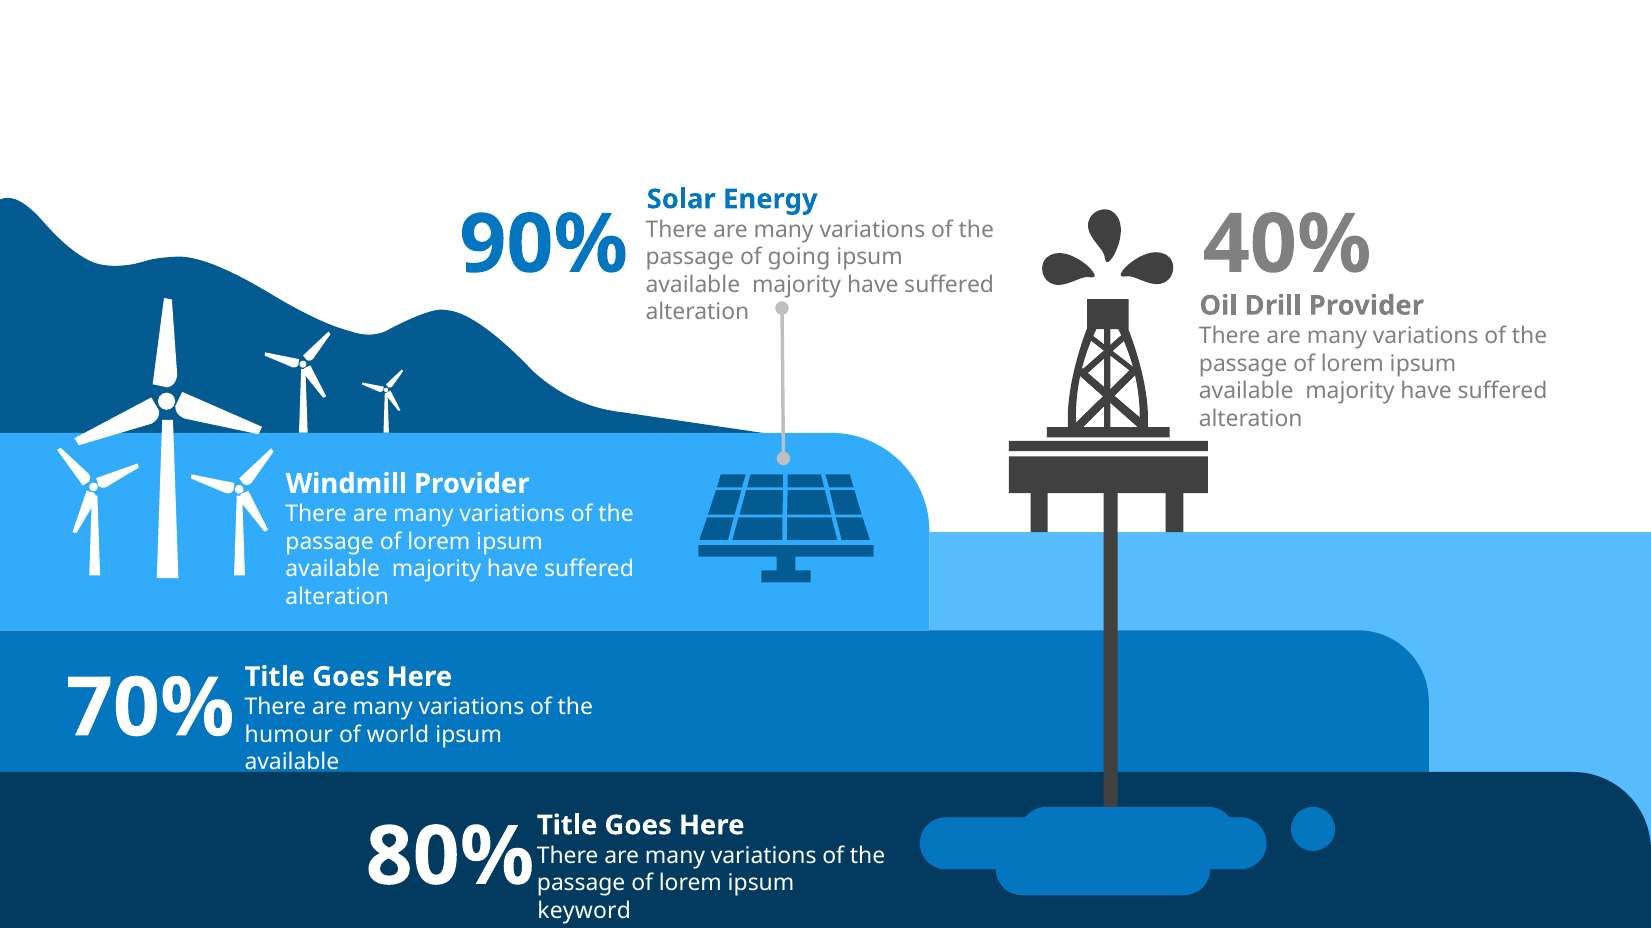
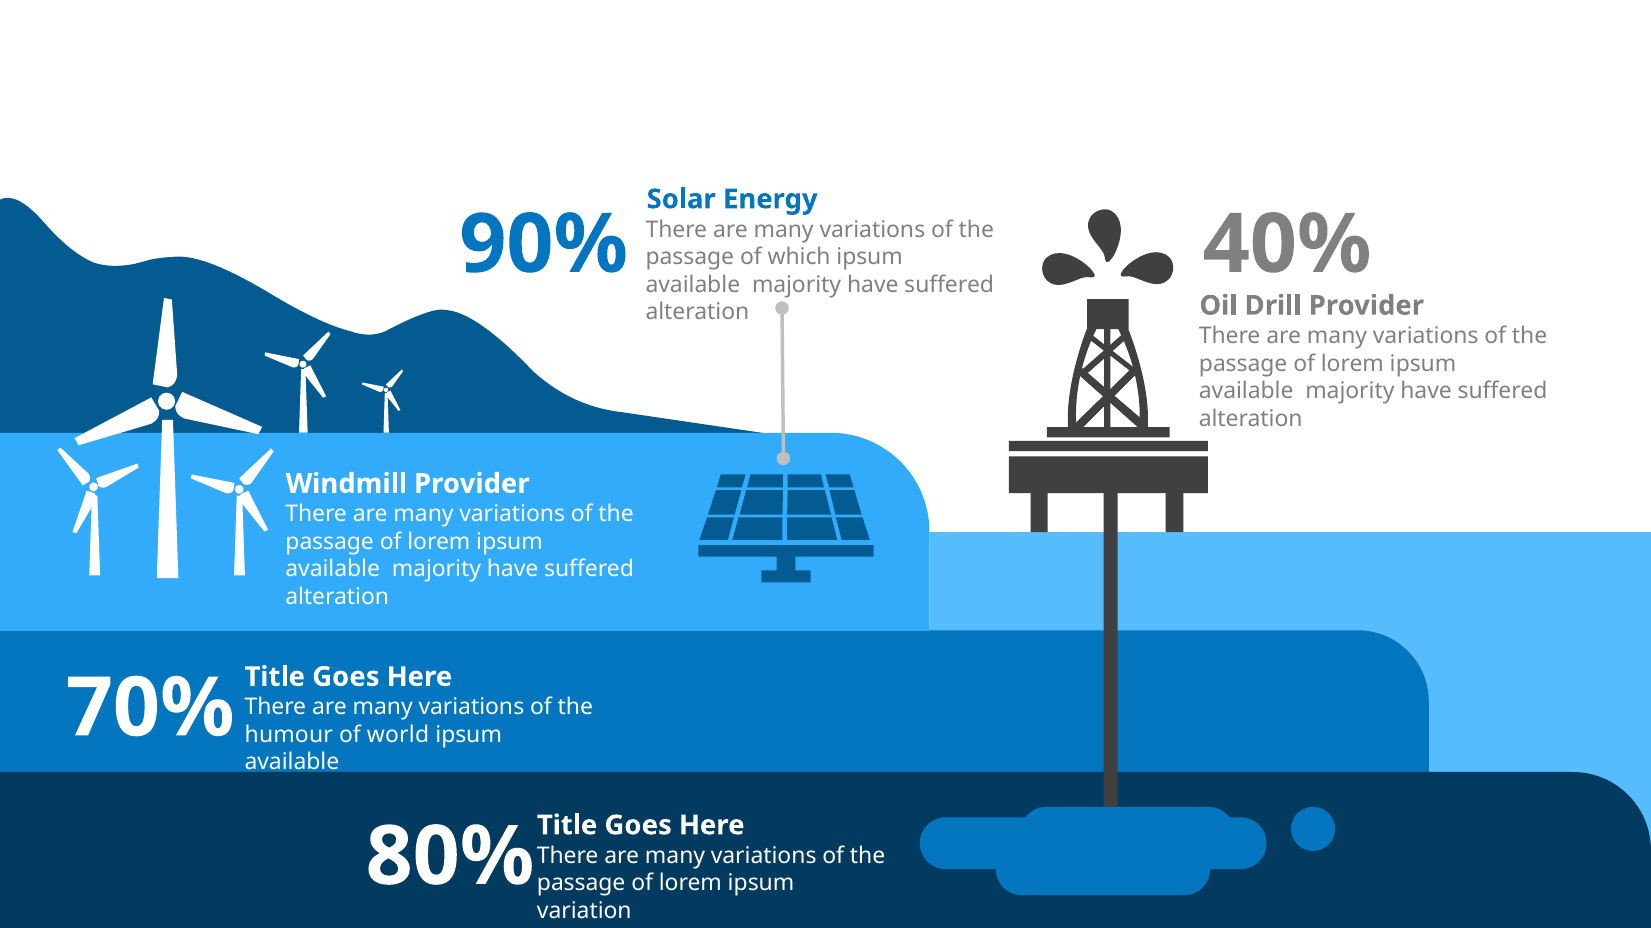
going: going -> which
keyword: keyword -> variation
